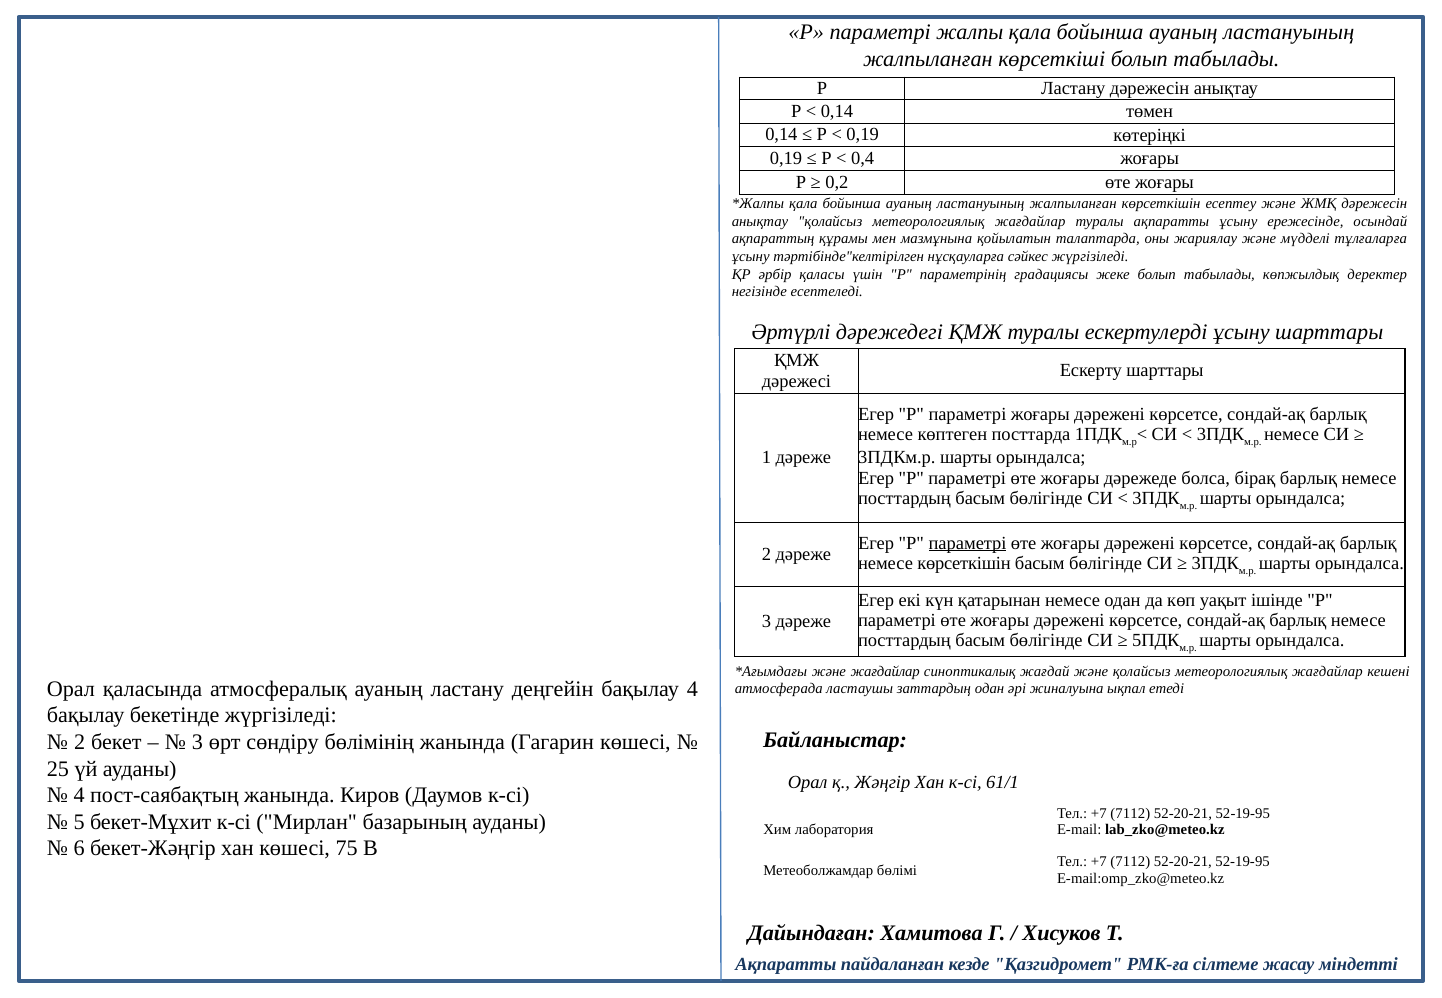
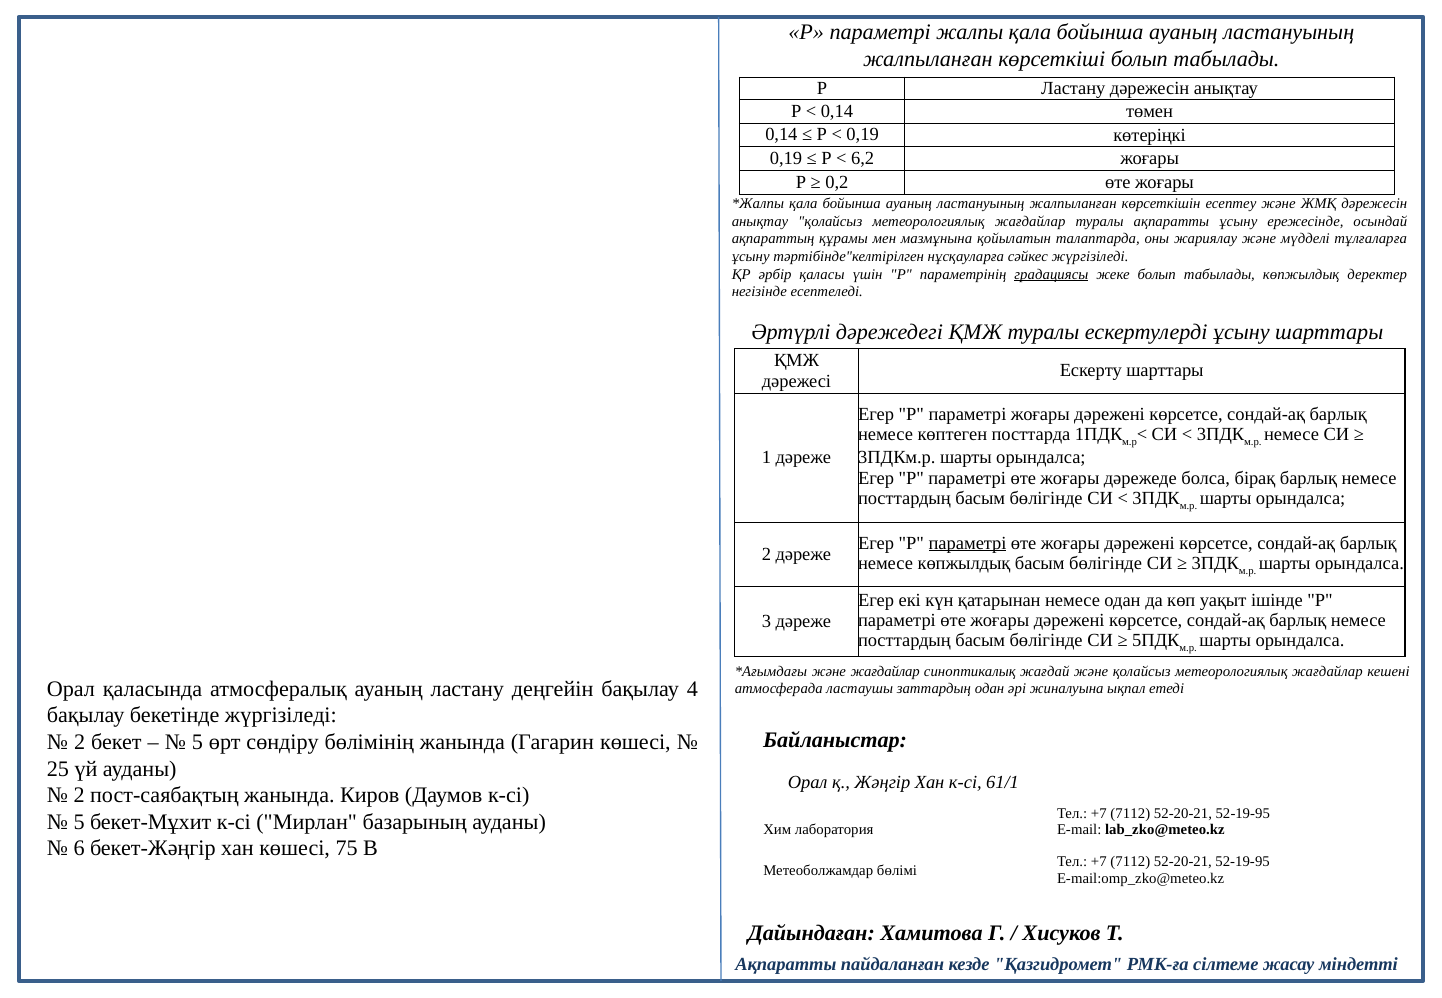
0,4: 0,4 -> 6,2
градациясы underline: none -> present
немесе көрсеткішін: көрсеткішін -> көпжылдық
3 at (197, 742): 3 -> 5
4 at (79, 796): 4 -> 2
